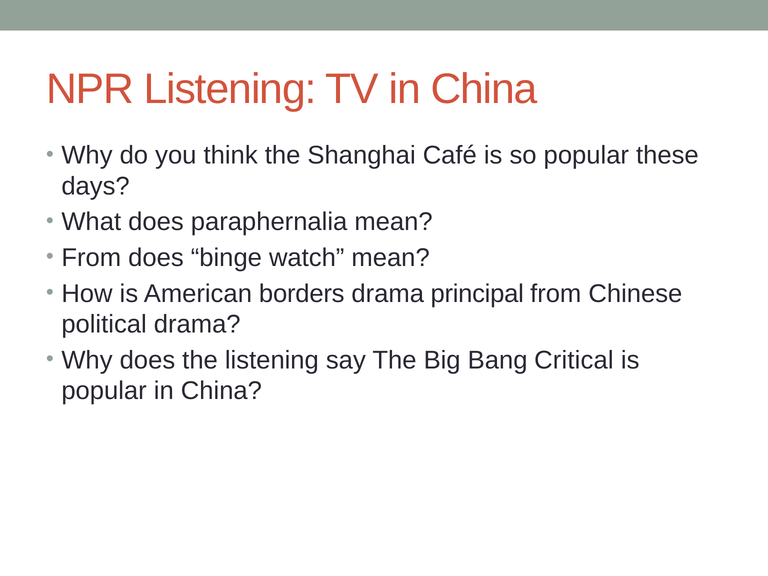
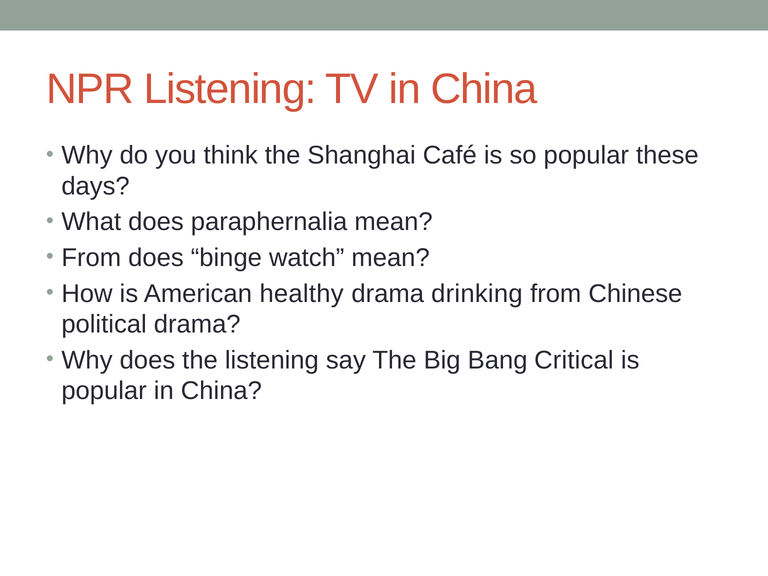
borders: borders -> healthy
principal: principal -> drinking
